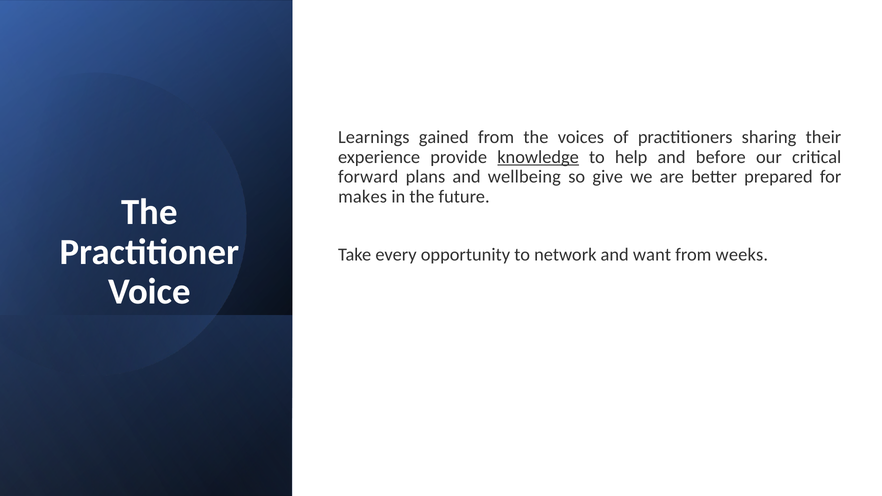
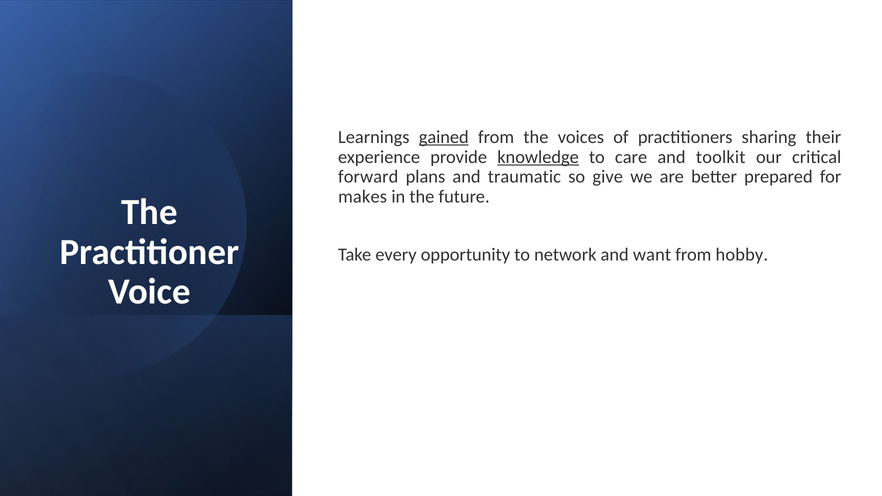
gained underline: none -> present
help: help -> care
before: before -> toolkit
wellbeing: wellbeing -> traumatic
weeks: weeks -> hobby
